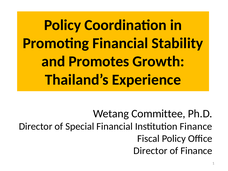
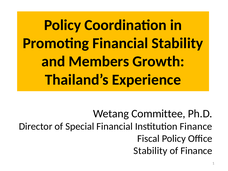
Promotes: Promotes -> Members
Director at (150, 151): Director -> Stability
